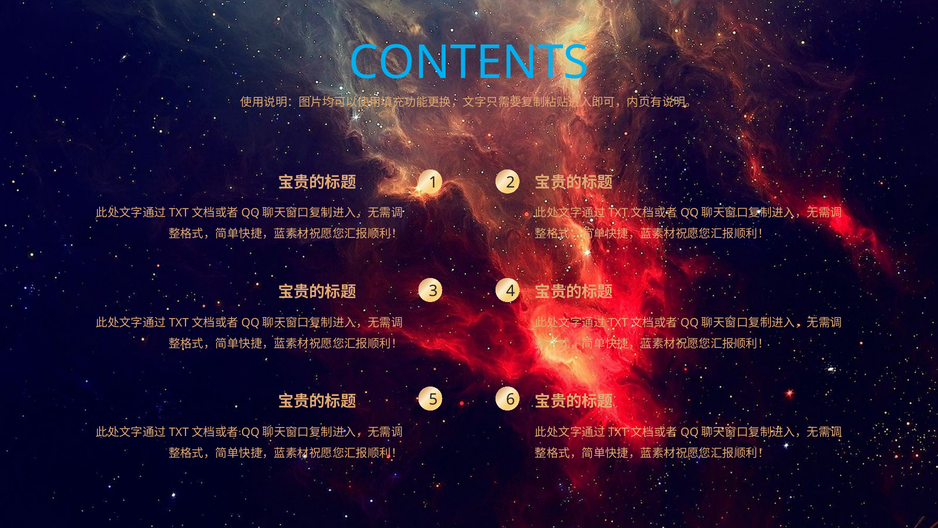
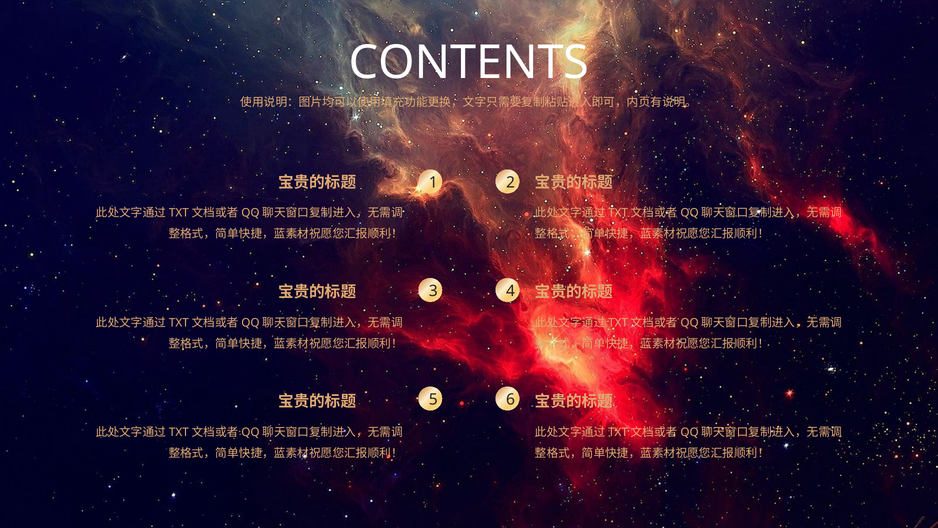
CONTENTS colour: light blue -> white
